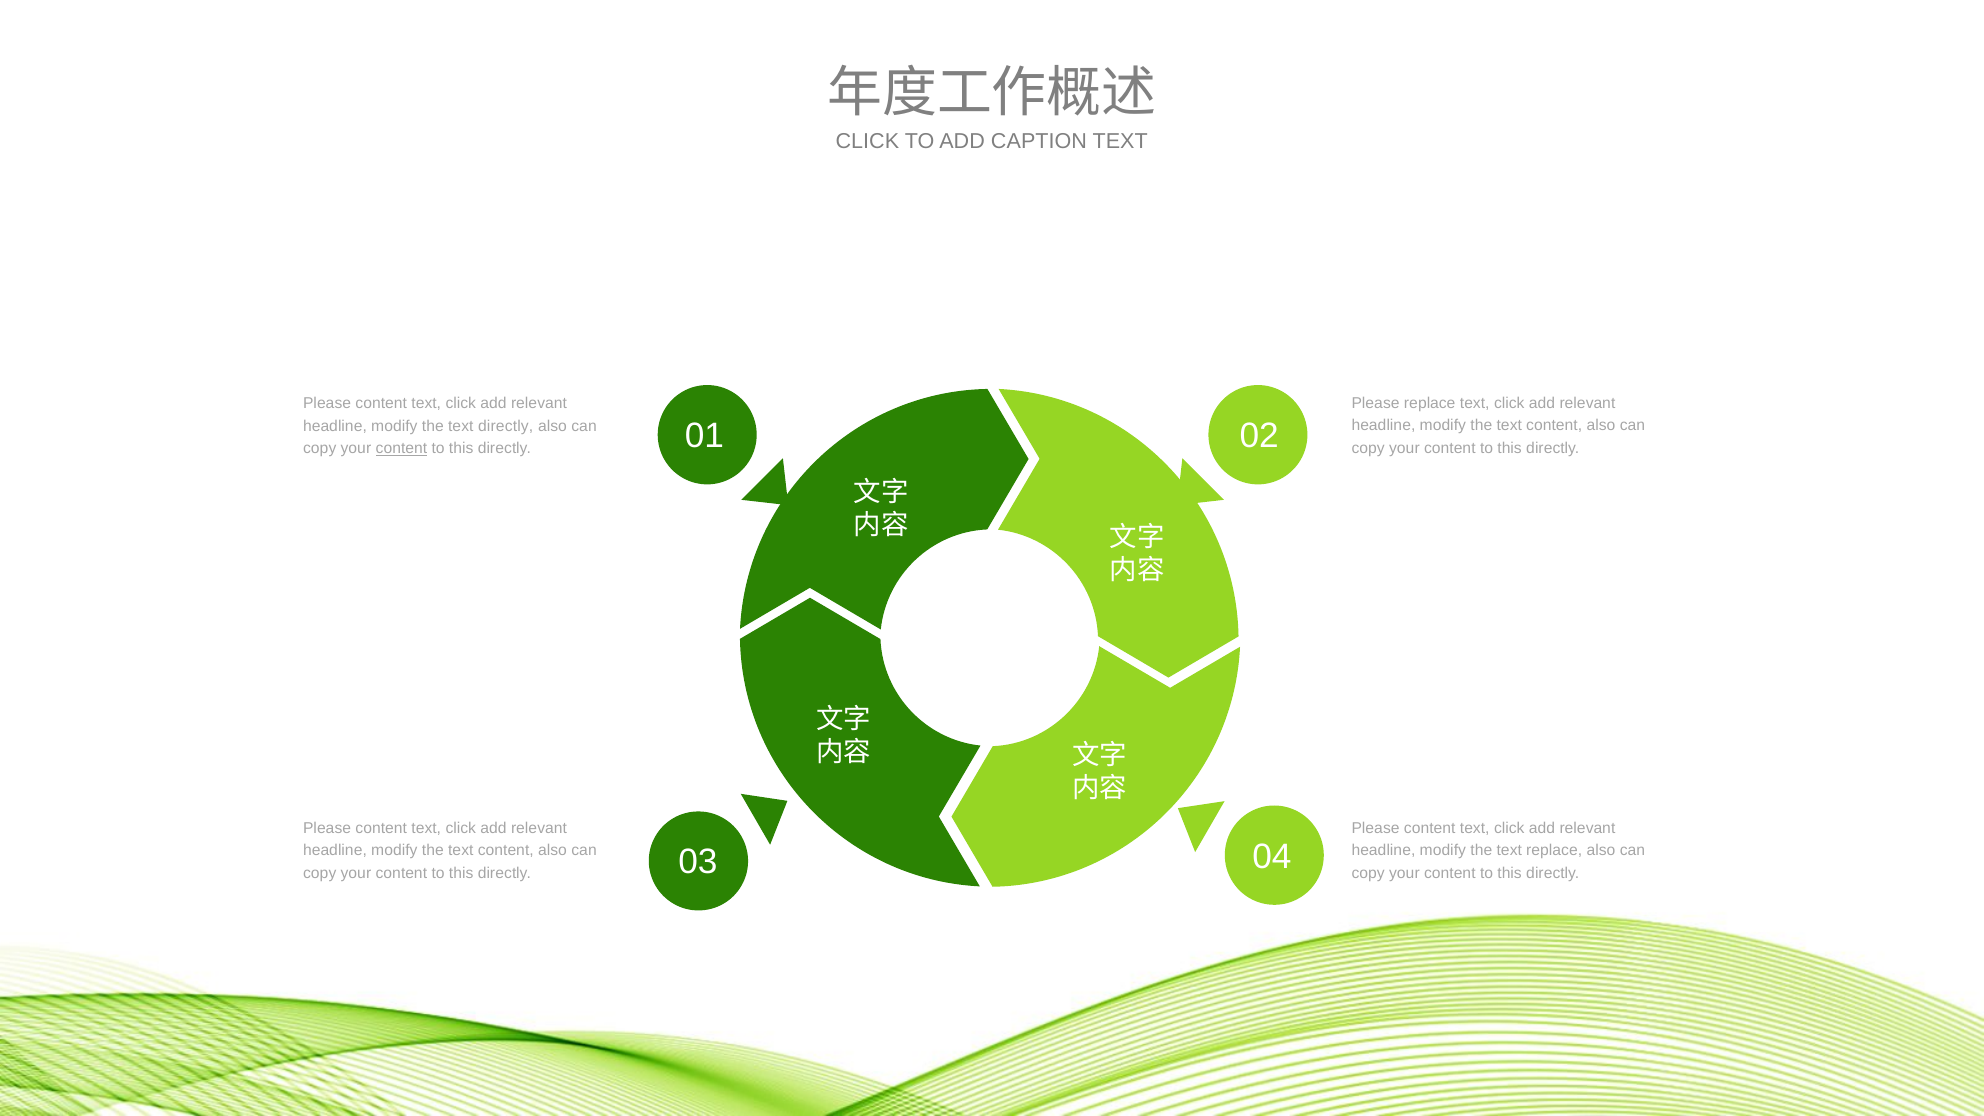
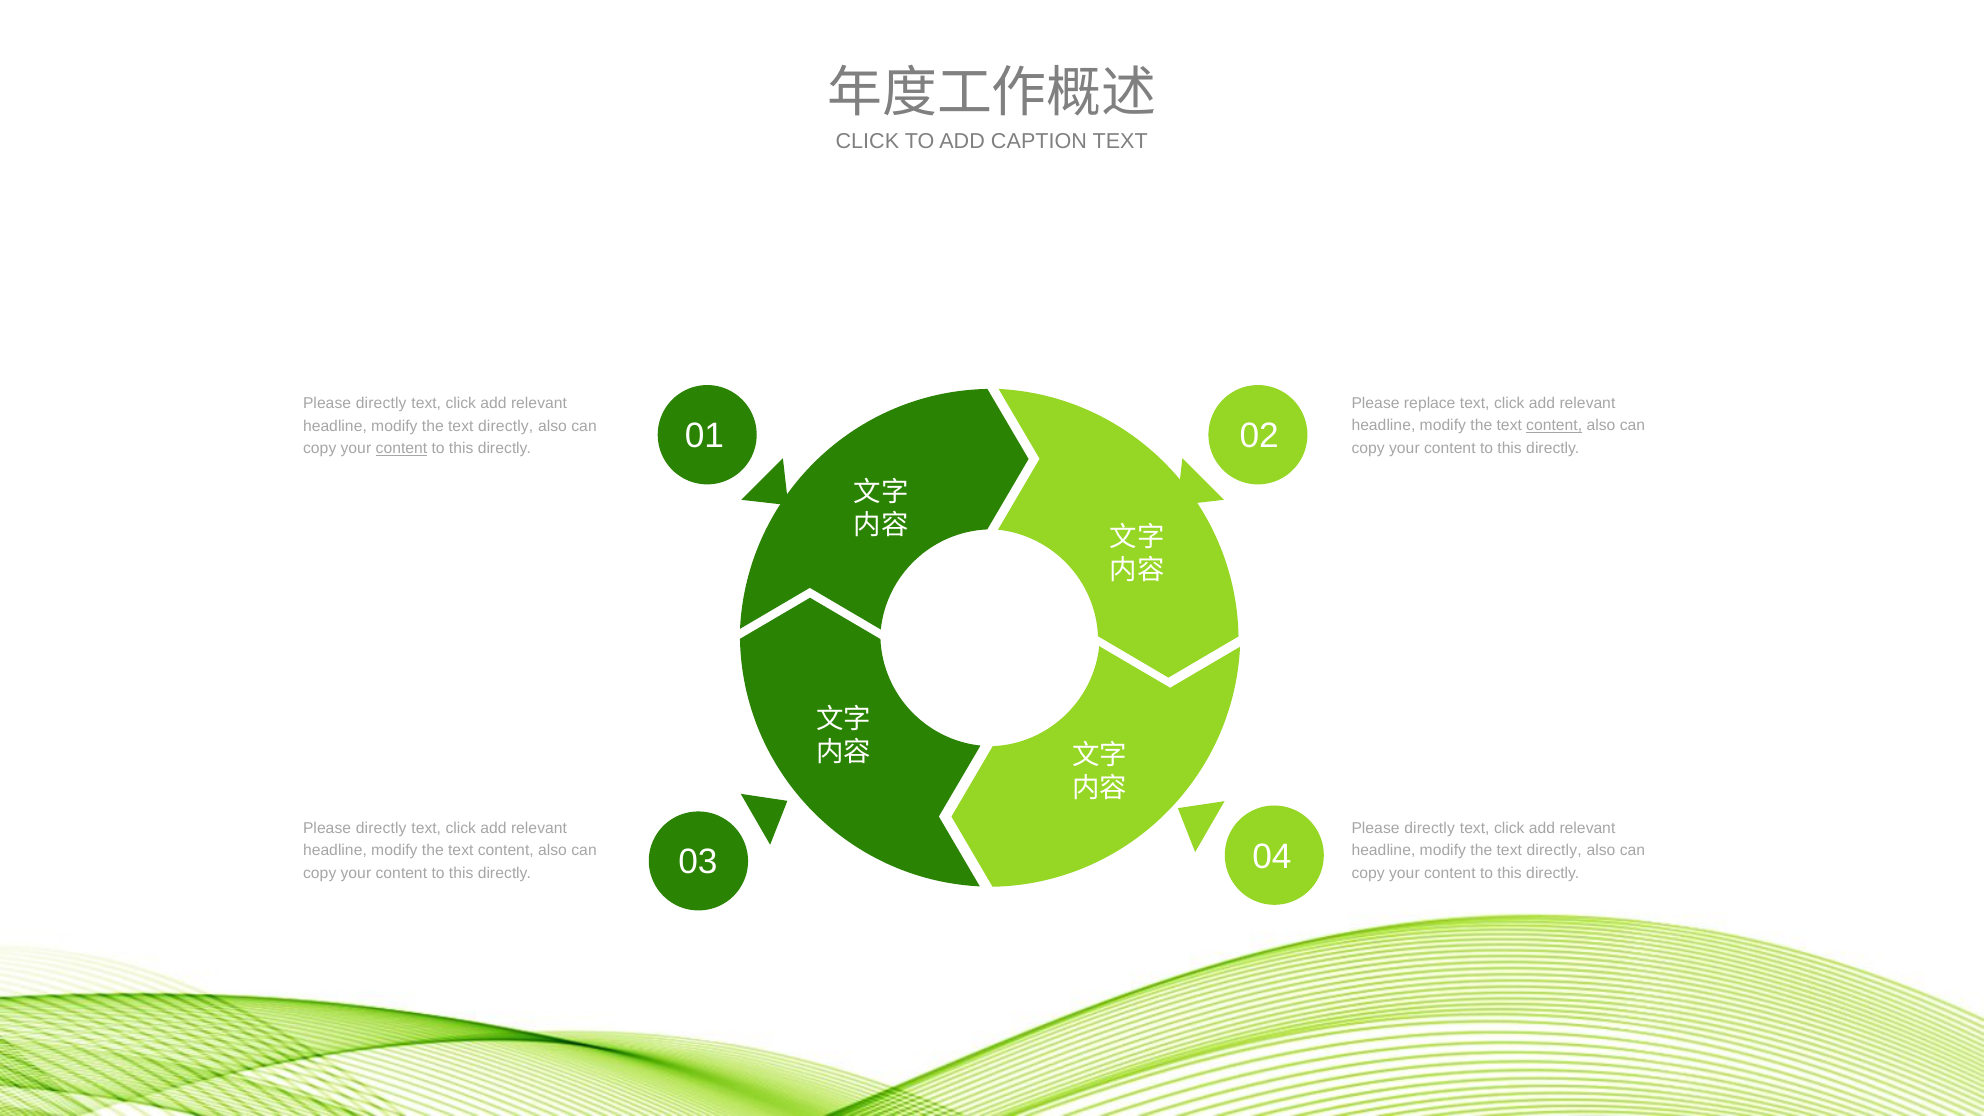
content at (381, 404): content -> directly
content at (1554, 425) underline: none -> present
content at (381, 828): content -> directly
content at (1430, 828): content -> directly
replace at (1554, 851): replace -> directly
